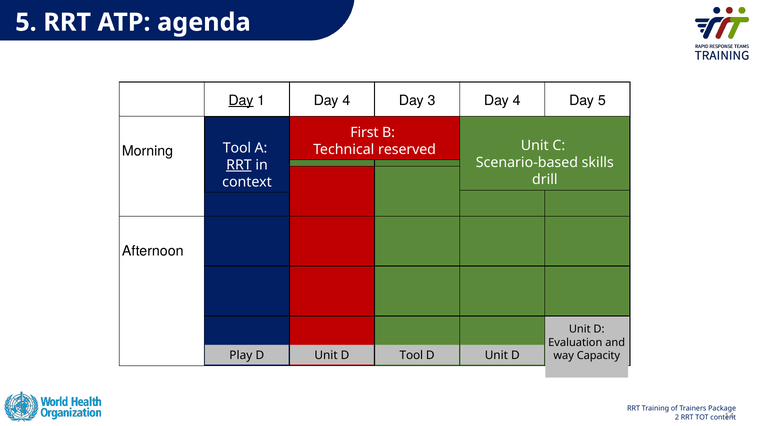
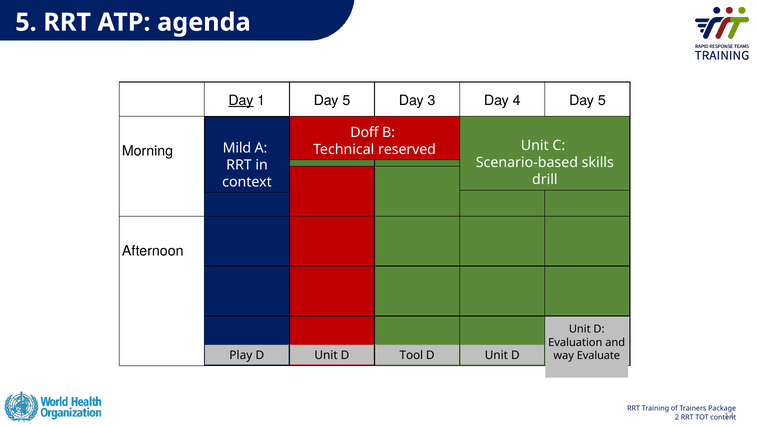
1 Day 4: 4 -> 5
First: First -> Doff
Tool at (237, 148): Tool -> Mild
RRT at (239, 165) underline: present -> none
Capacity: Capacity -> Evaluate
